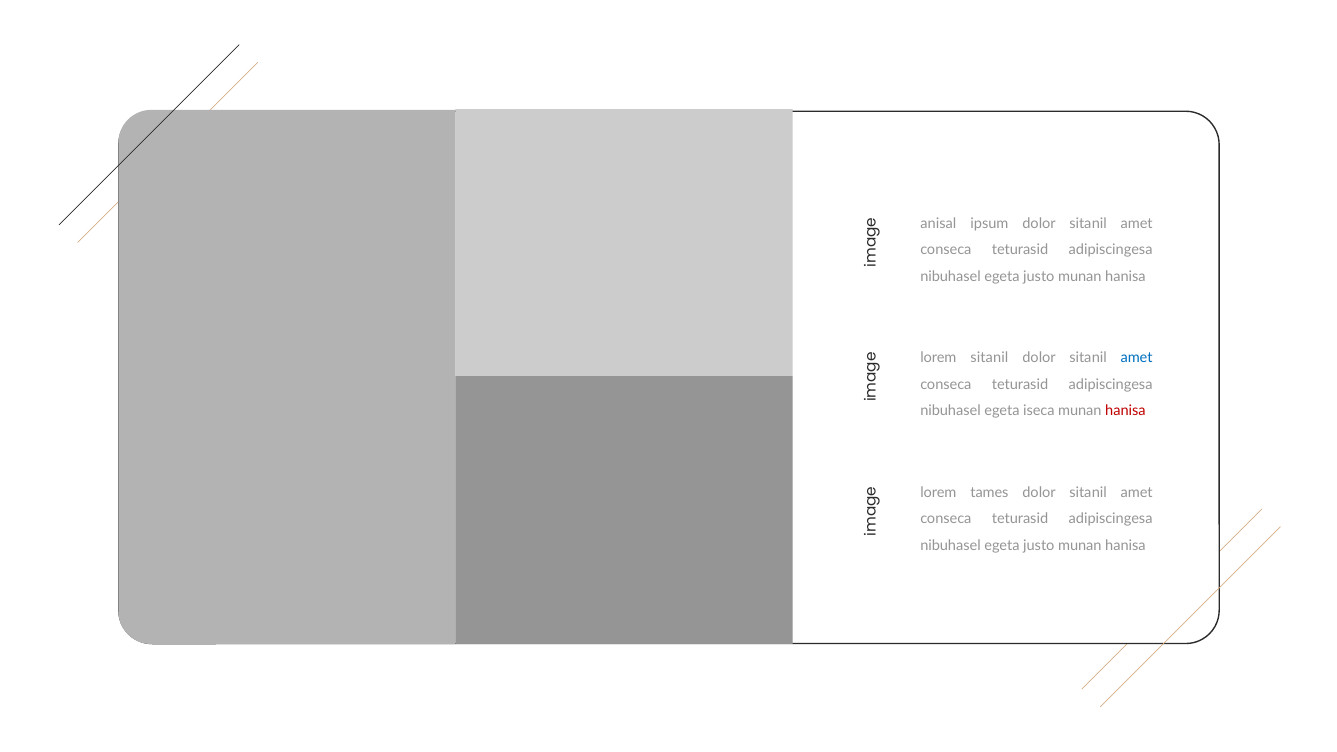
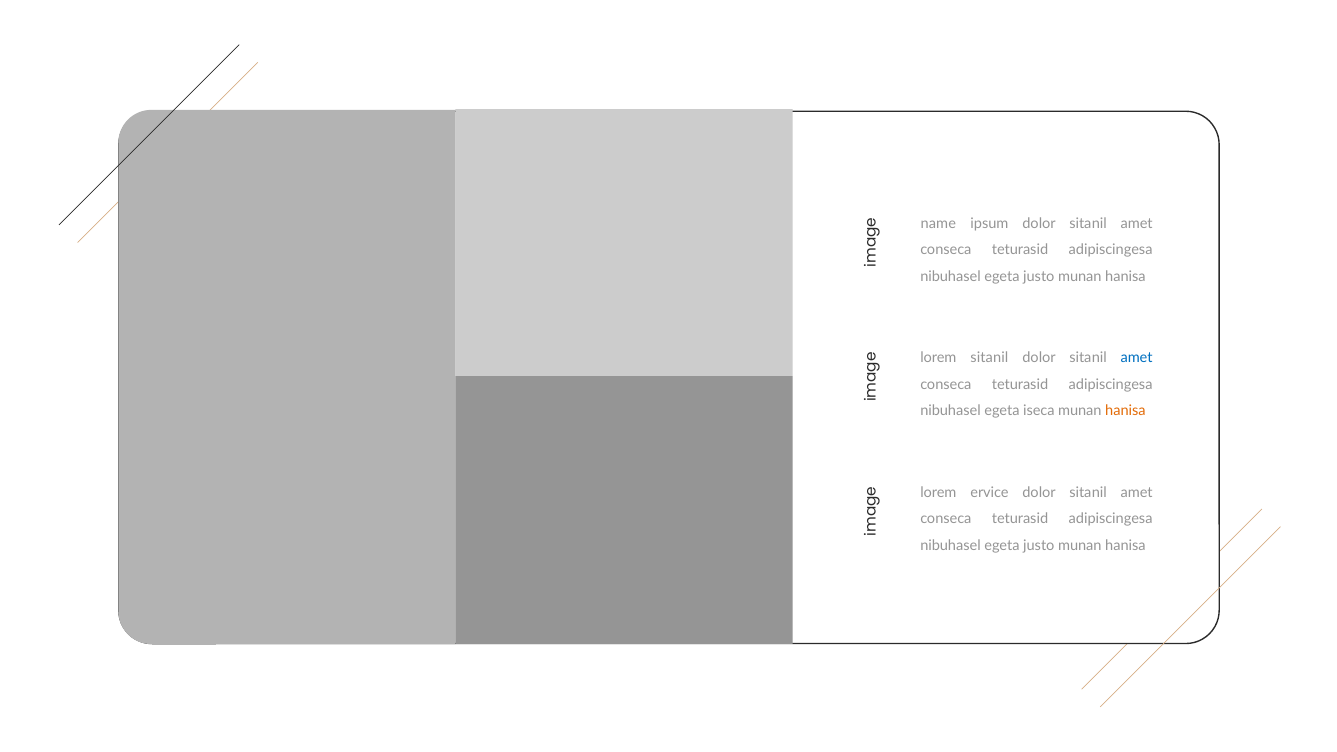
anisal: anisal -> name
hanisa at (1125, 411) colour: red -> orange
tames: tames -> ervice
